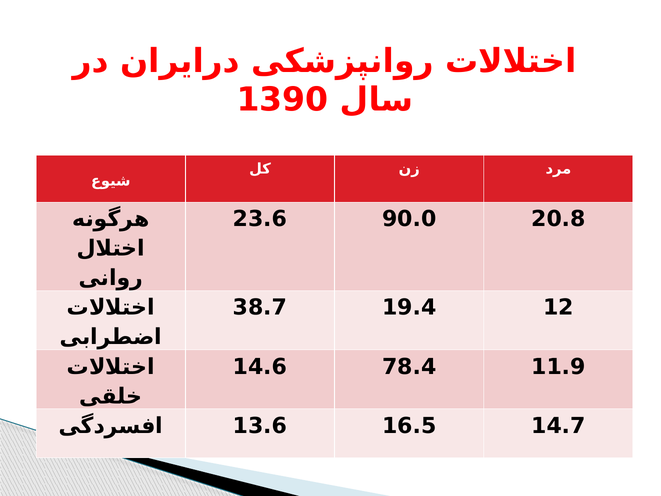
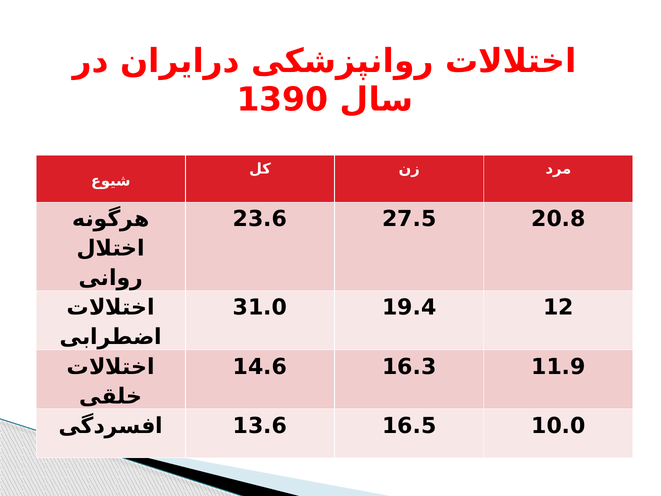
90.0: 90.0 -> 27.5
38.7: 38.7 -> 31.0
78.4: 78.4 -> 16.3
14.7: 14.7 -> 10.0
